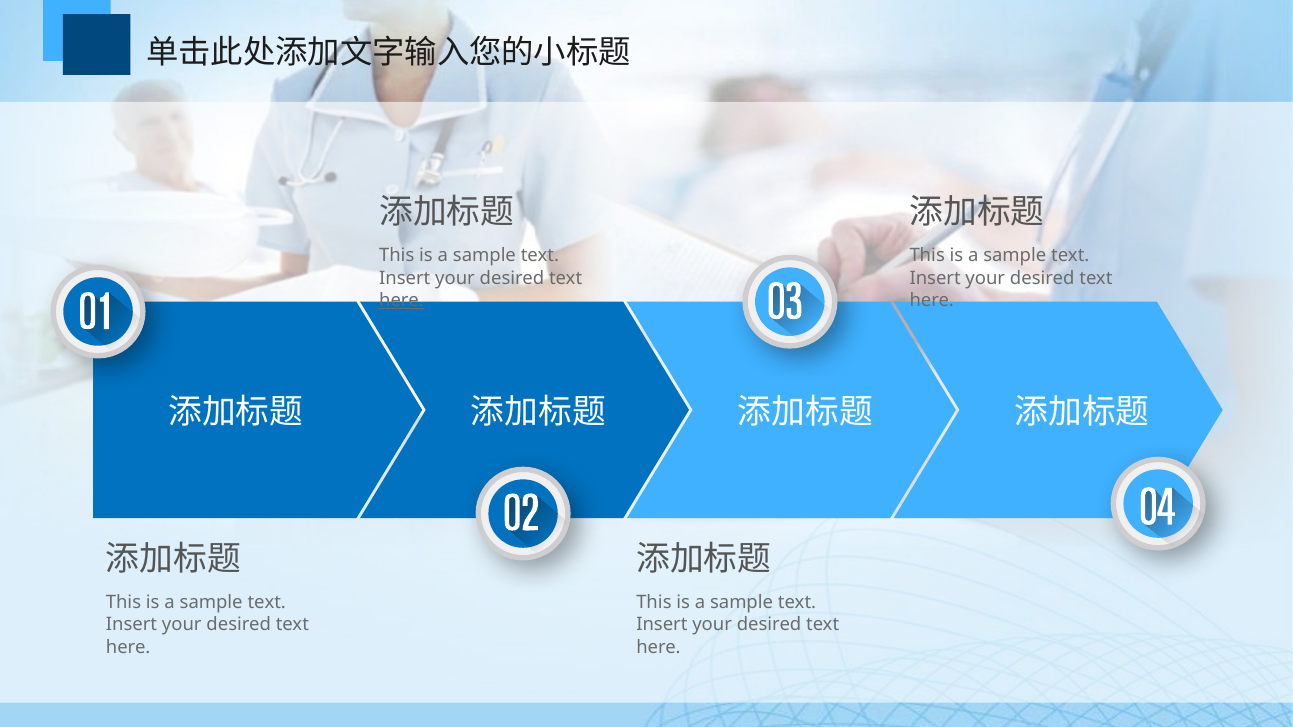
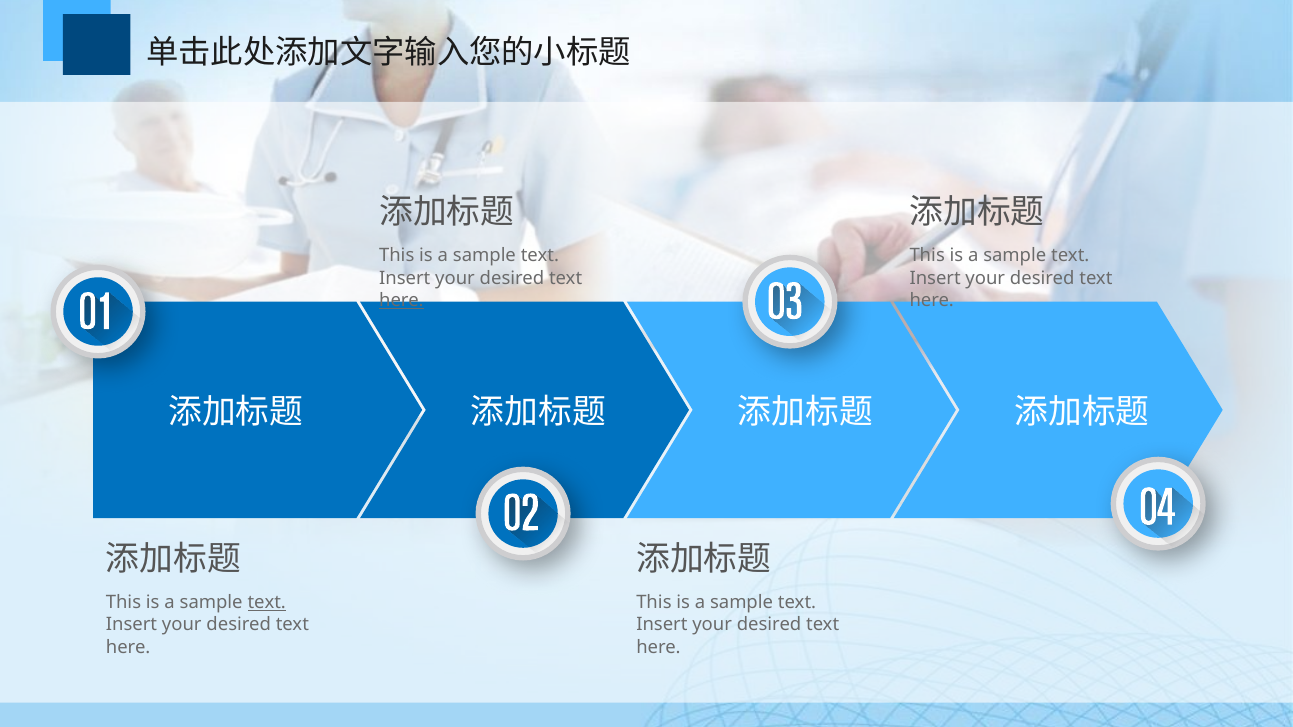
text at (267, 603) underline: none -> present
